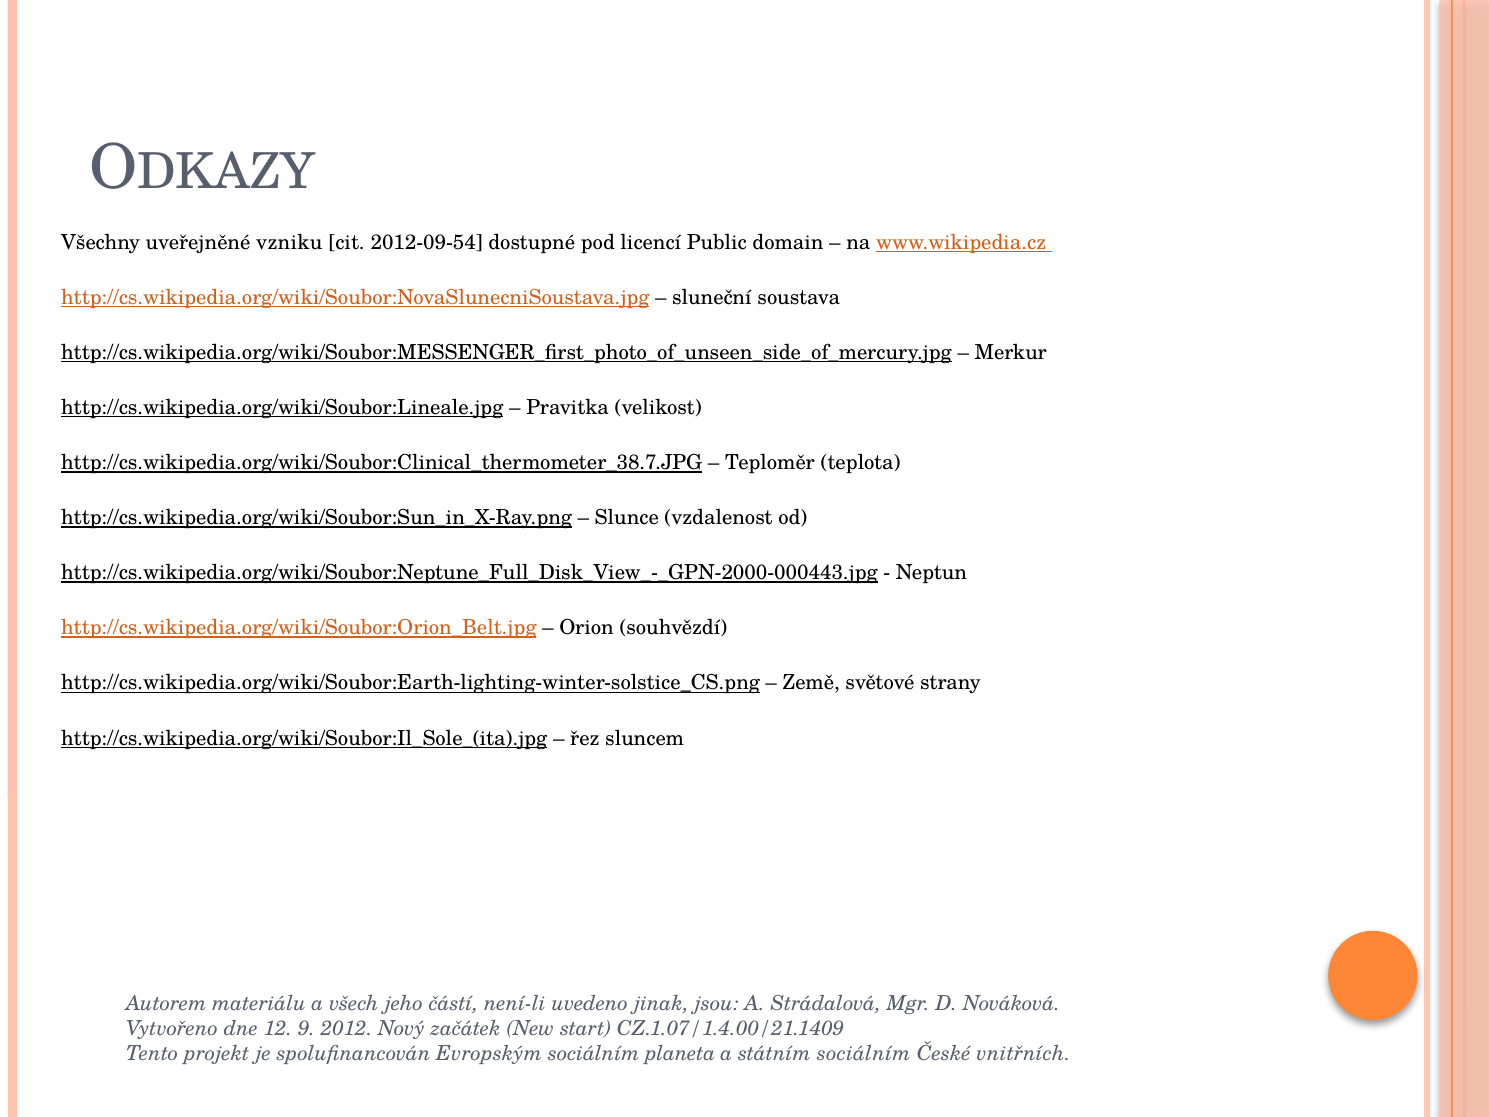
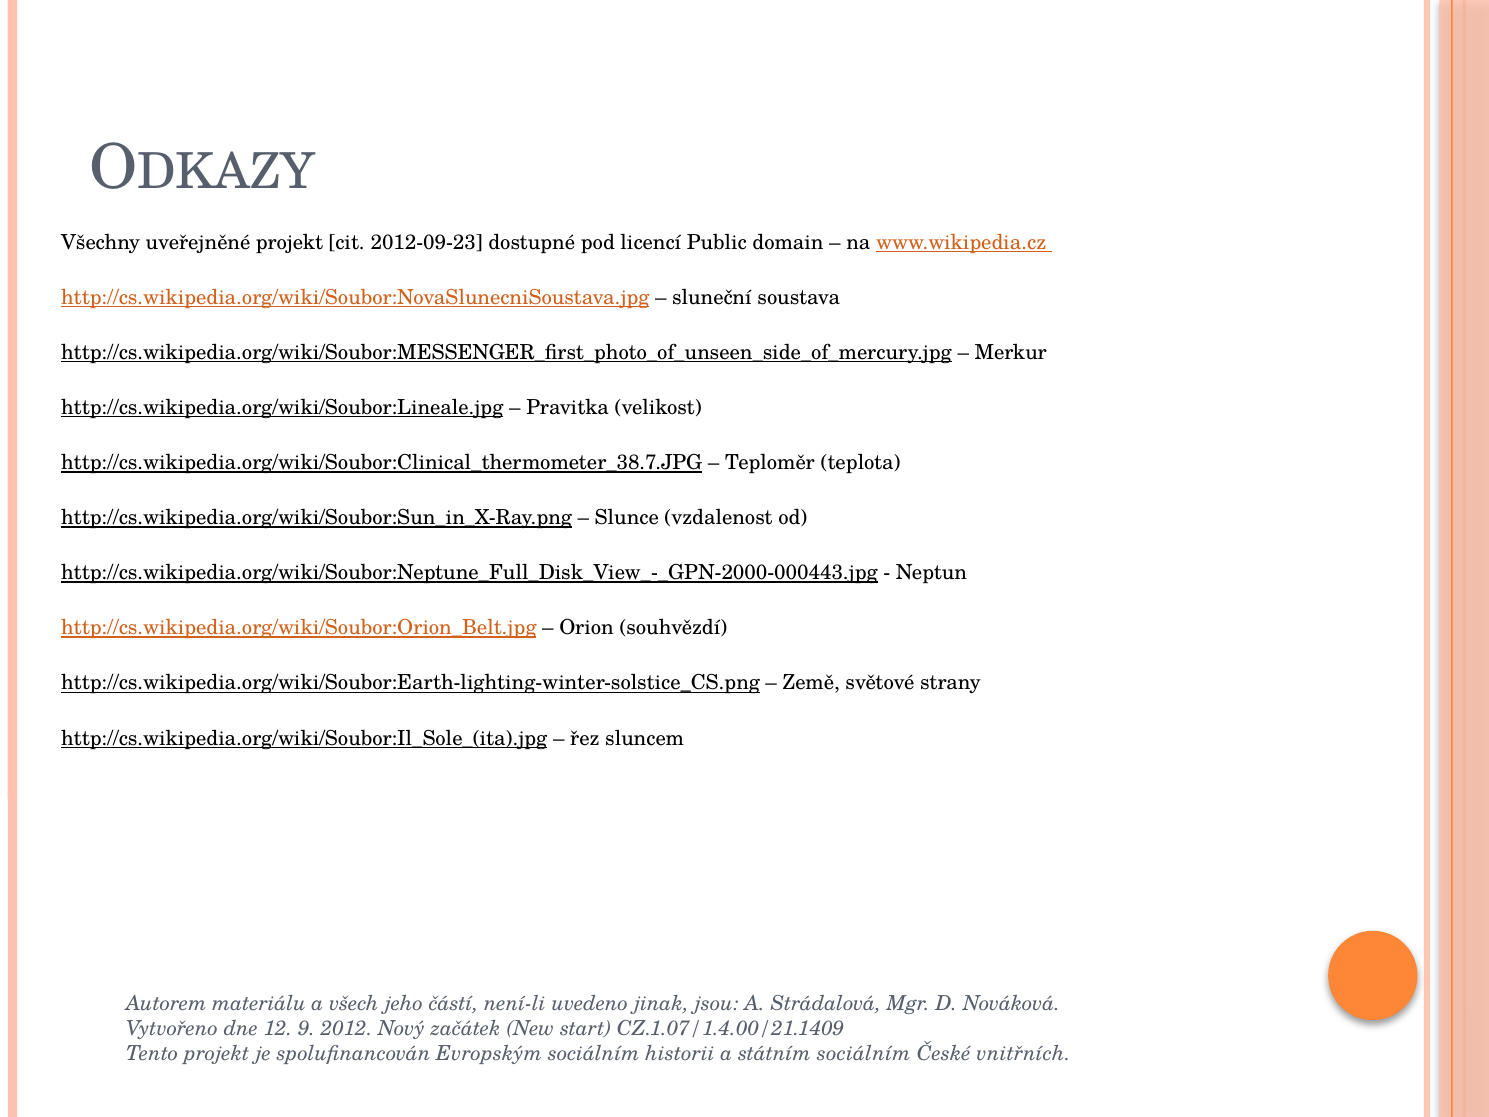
uveřejněné vzniku: vzniku -> projekt
2012-09-54: 2012-09-54 -> 2012-09-23
planeta: planeta -> historii
